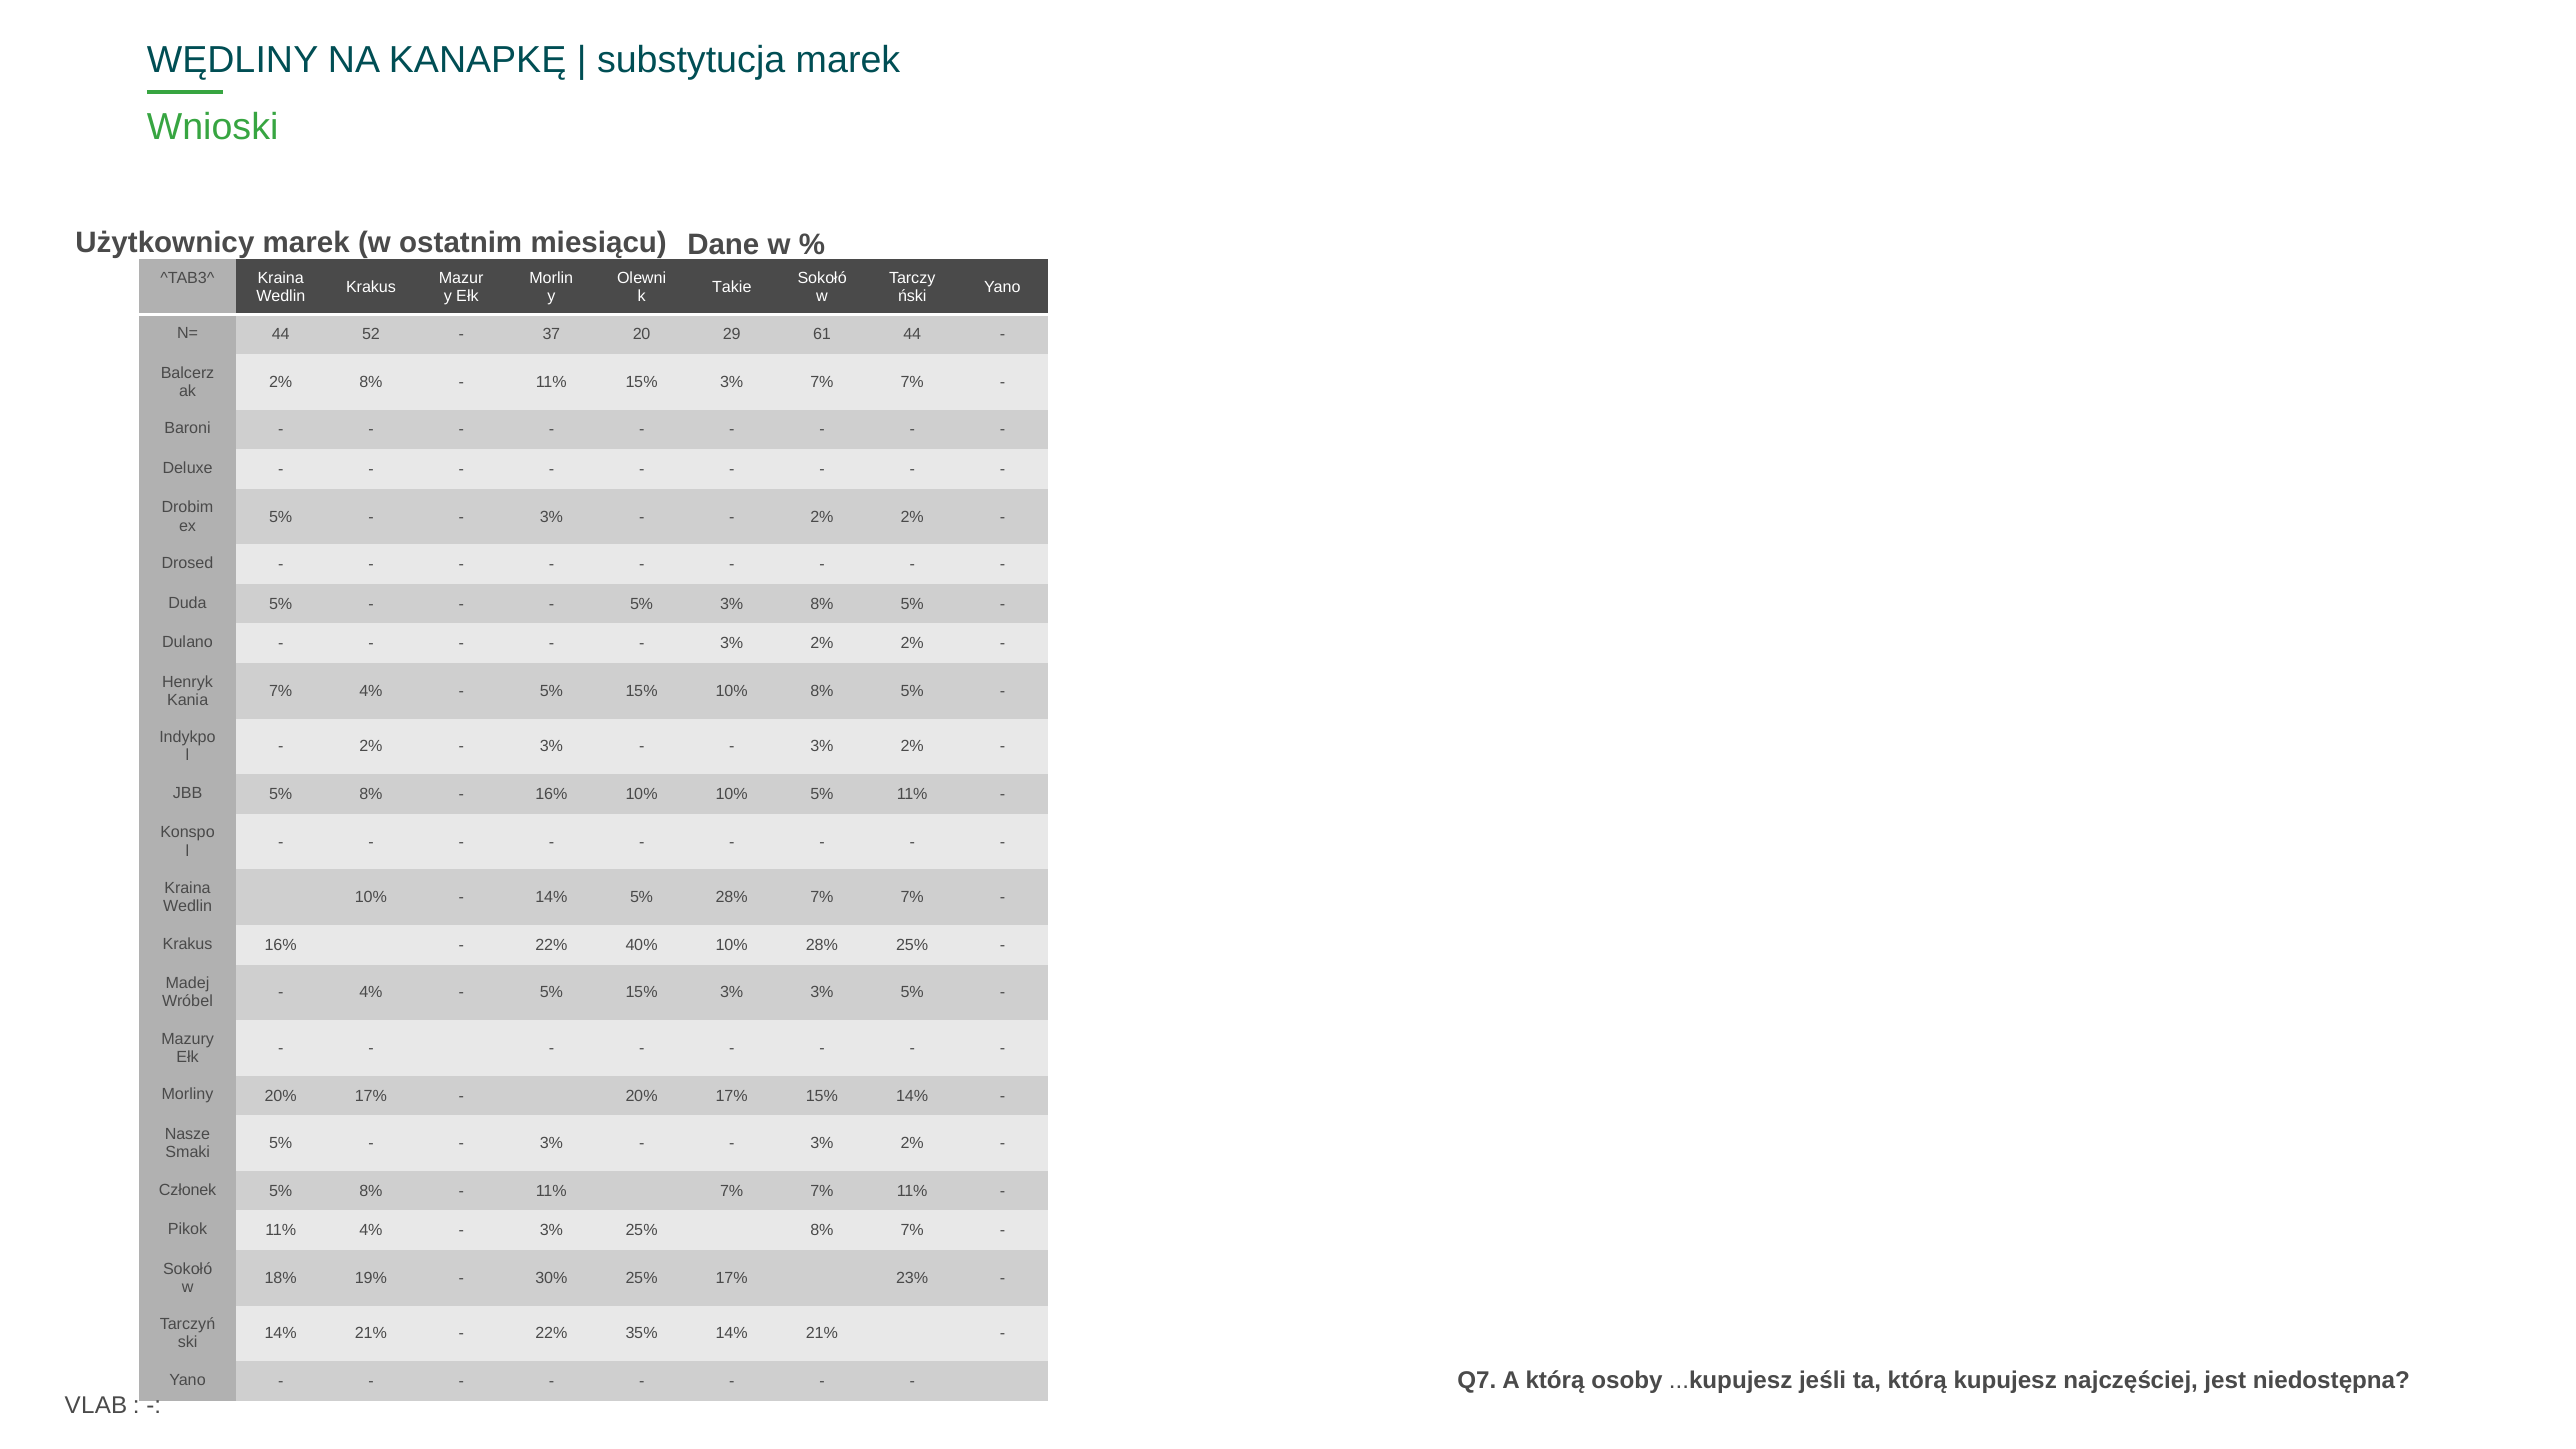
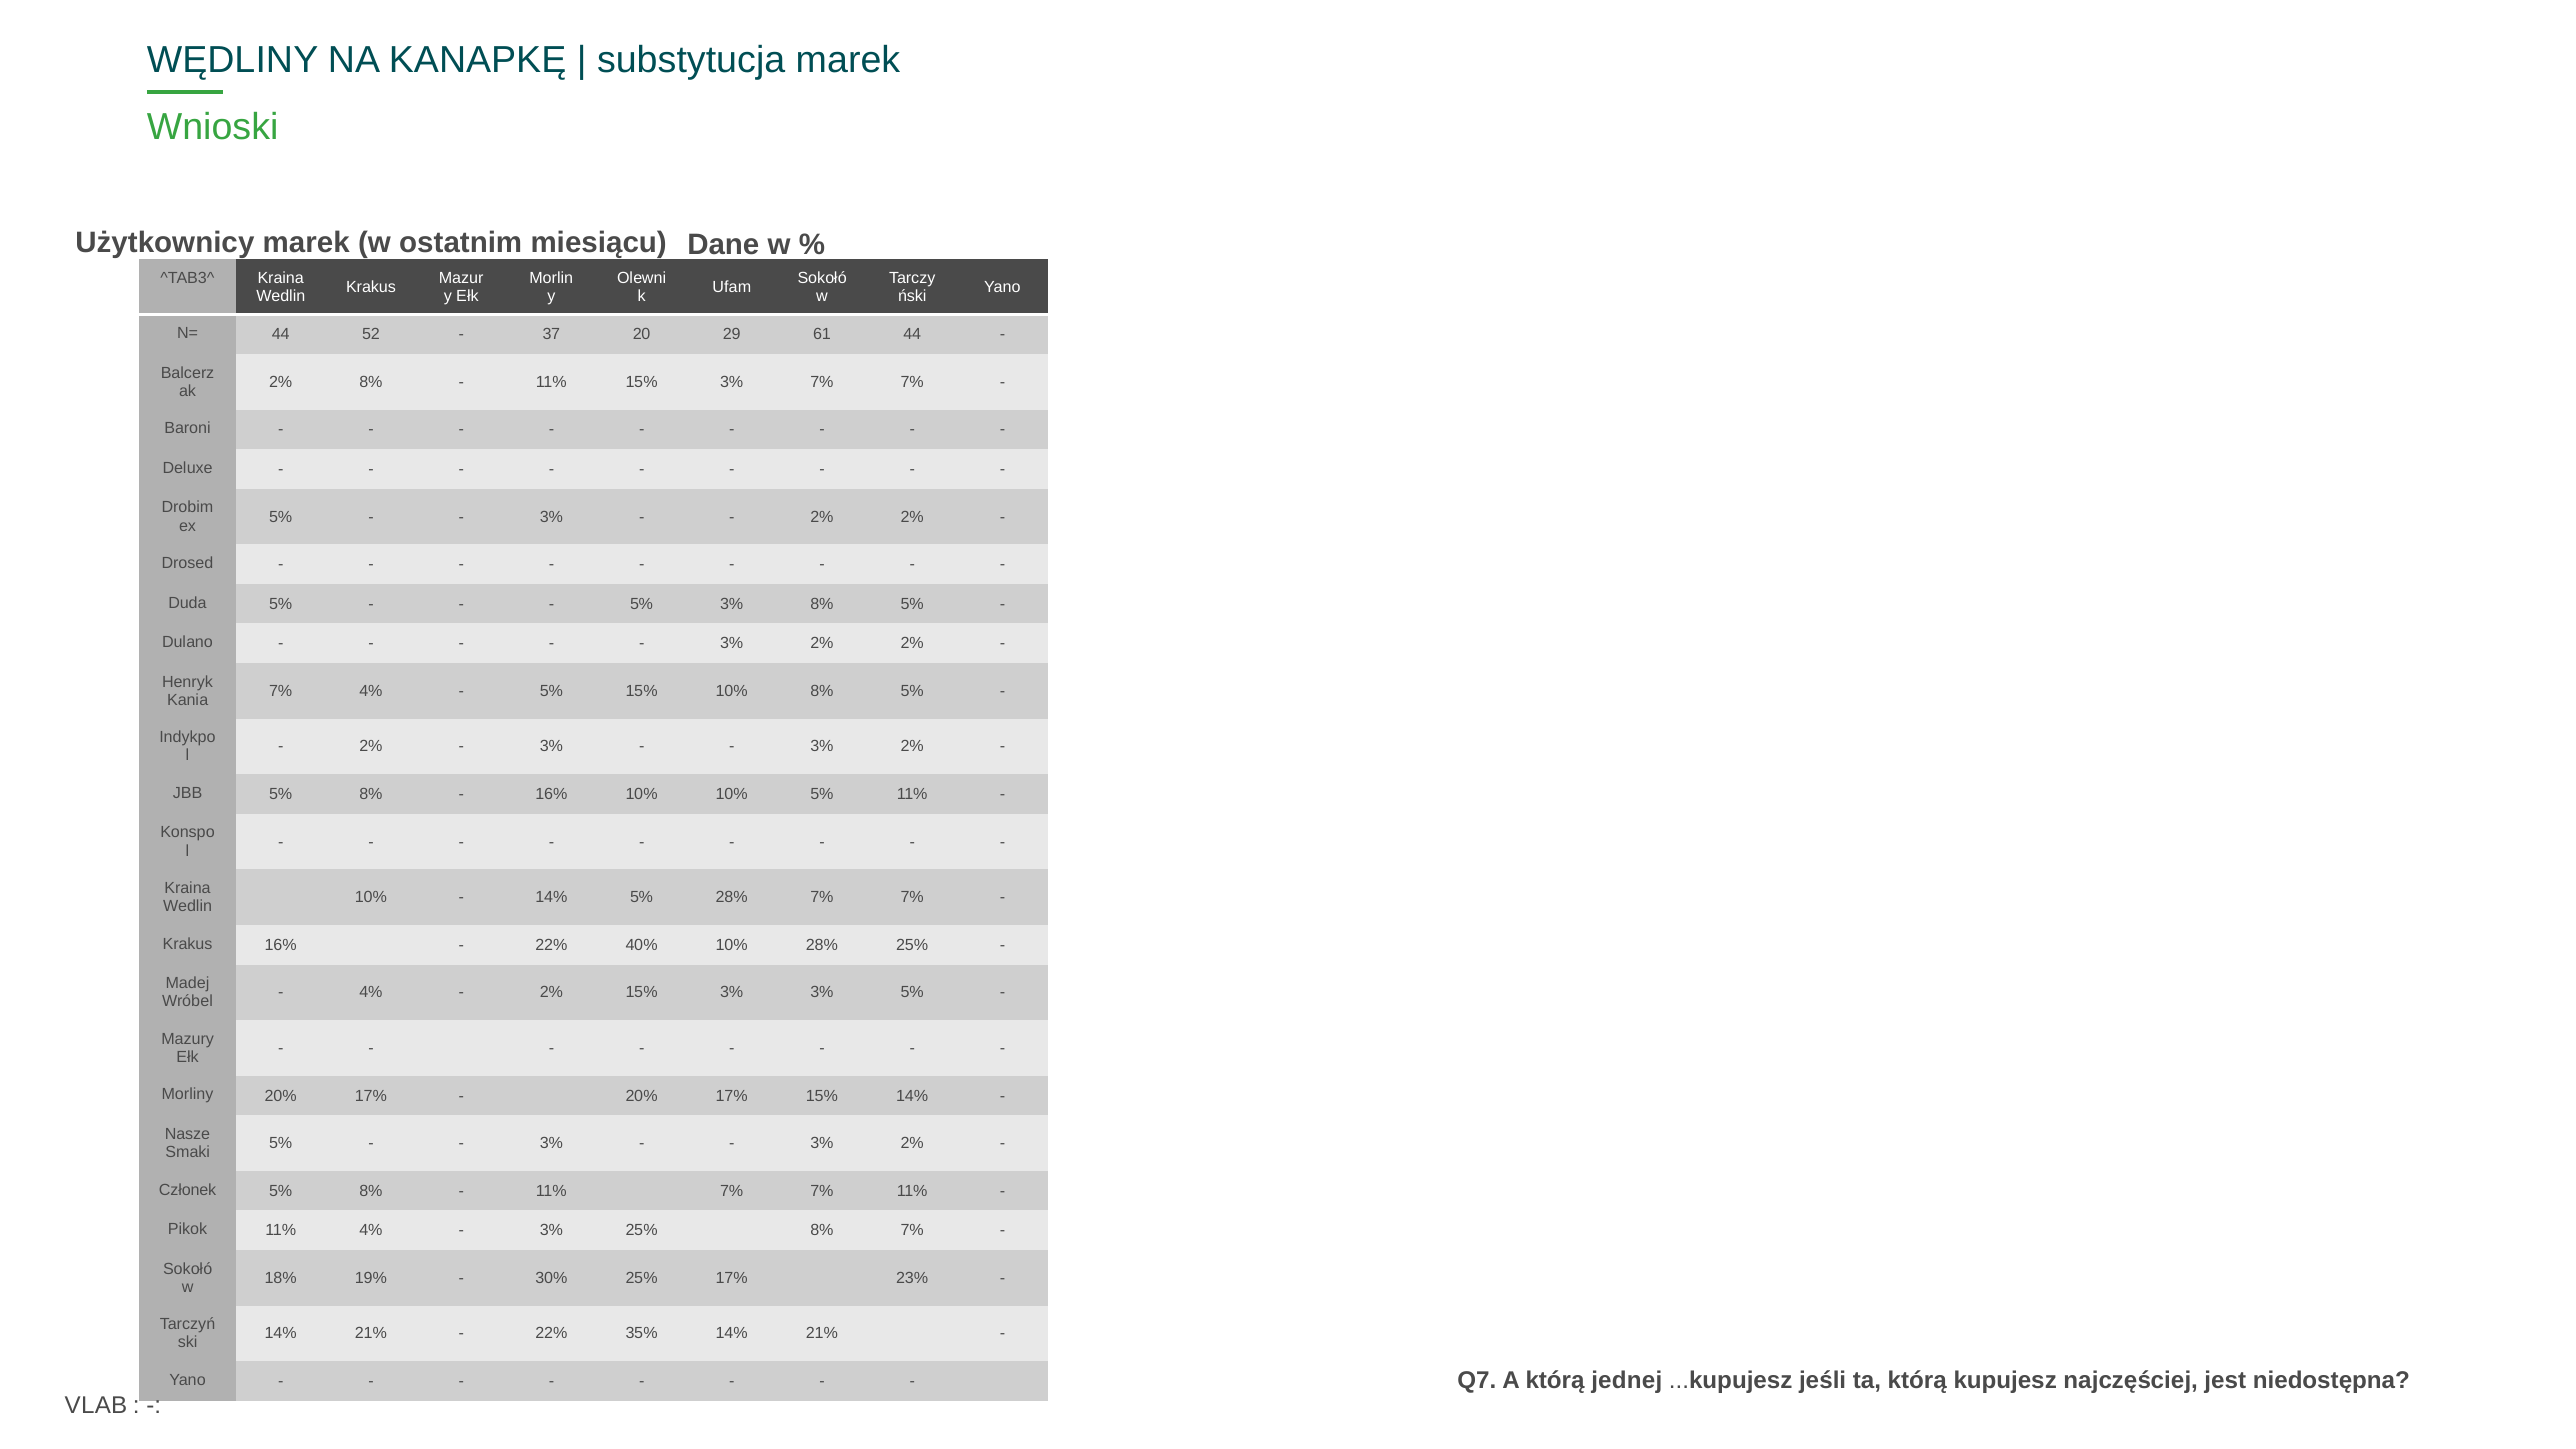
Takie: Takie -> Ufam
5% at (551, 992): 5% -> 2%
osoby: osoby -> jednej
